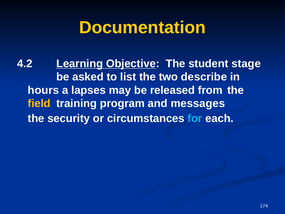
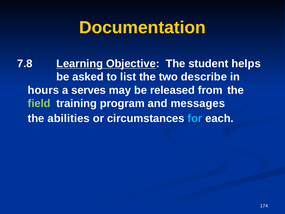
4.2: 4.2 -> 7.8
stage: stage -> helps
lapses: lapses -> serves
field colour: yellow -> light green
security: security -> abilities
